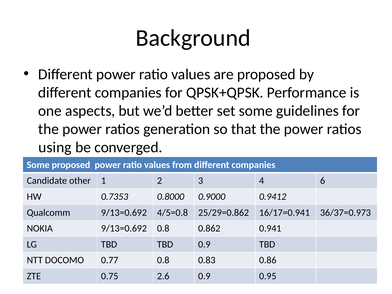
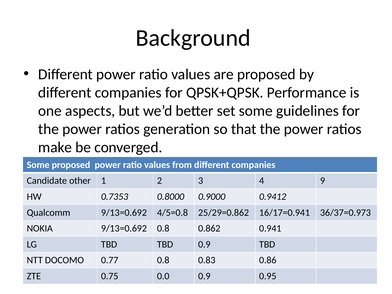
using: using -> make
6: 6 -> 9
2.6: 2.6 -> 0.0
